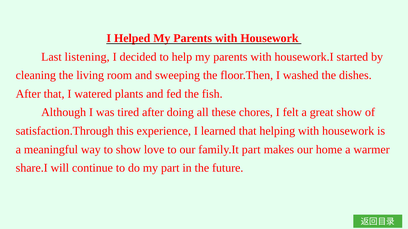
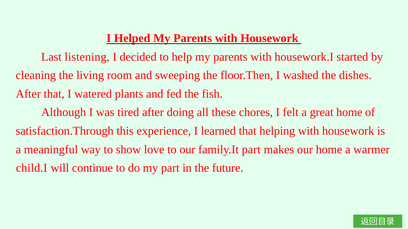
great show: show -> home
share.I: share.I -> child.I
